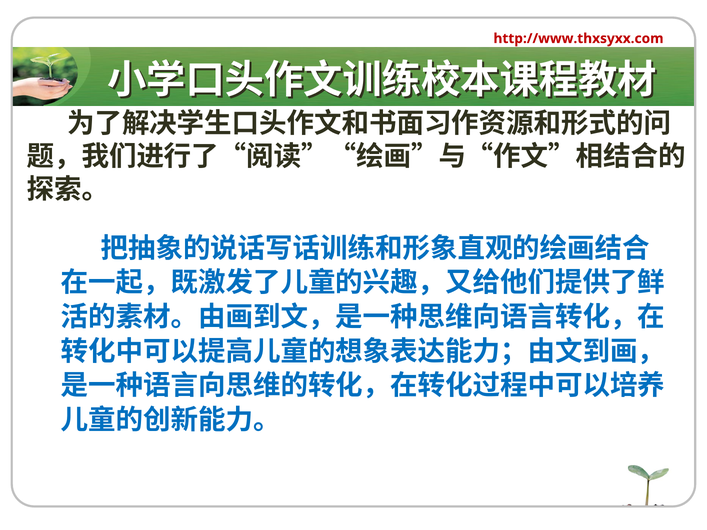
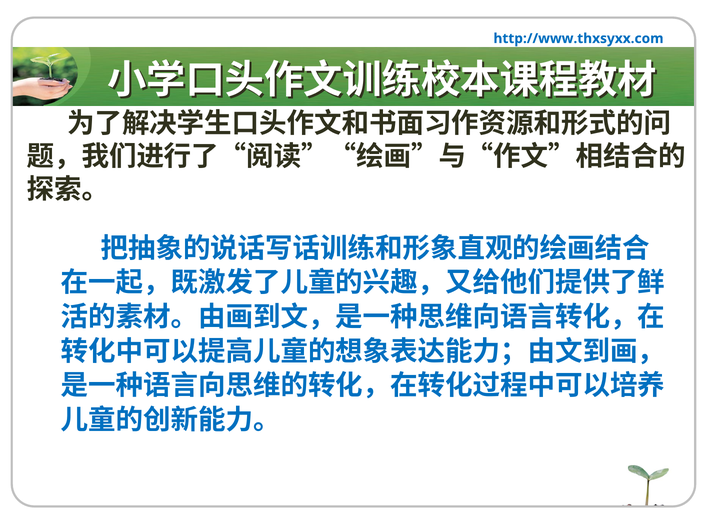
http://www.thxsyxx.com colour: red -> blue
